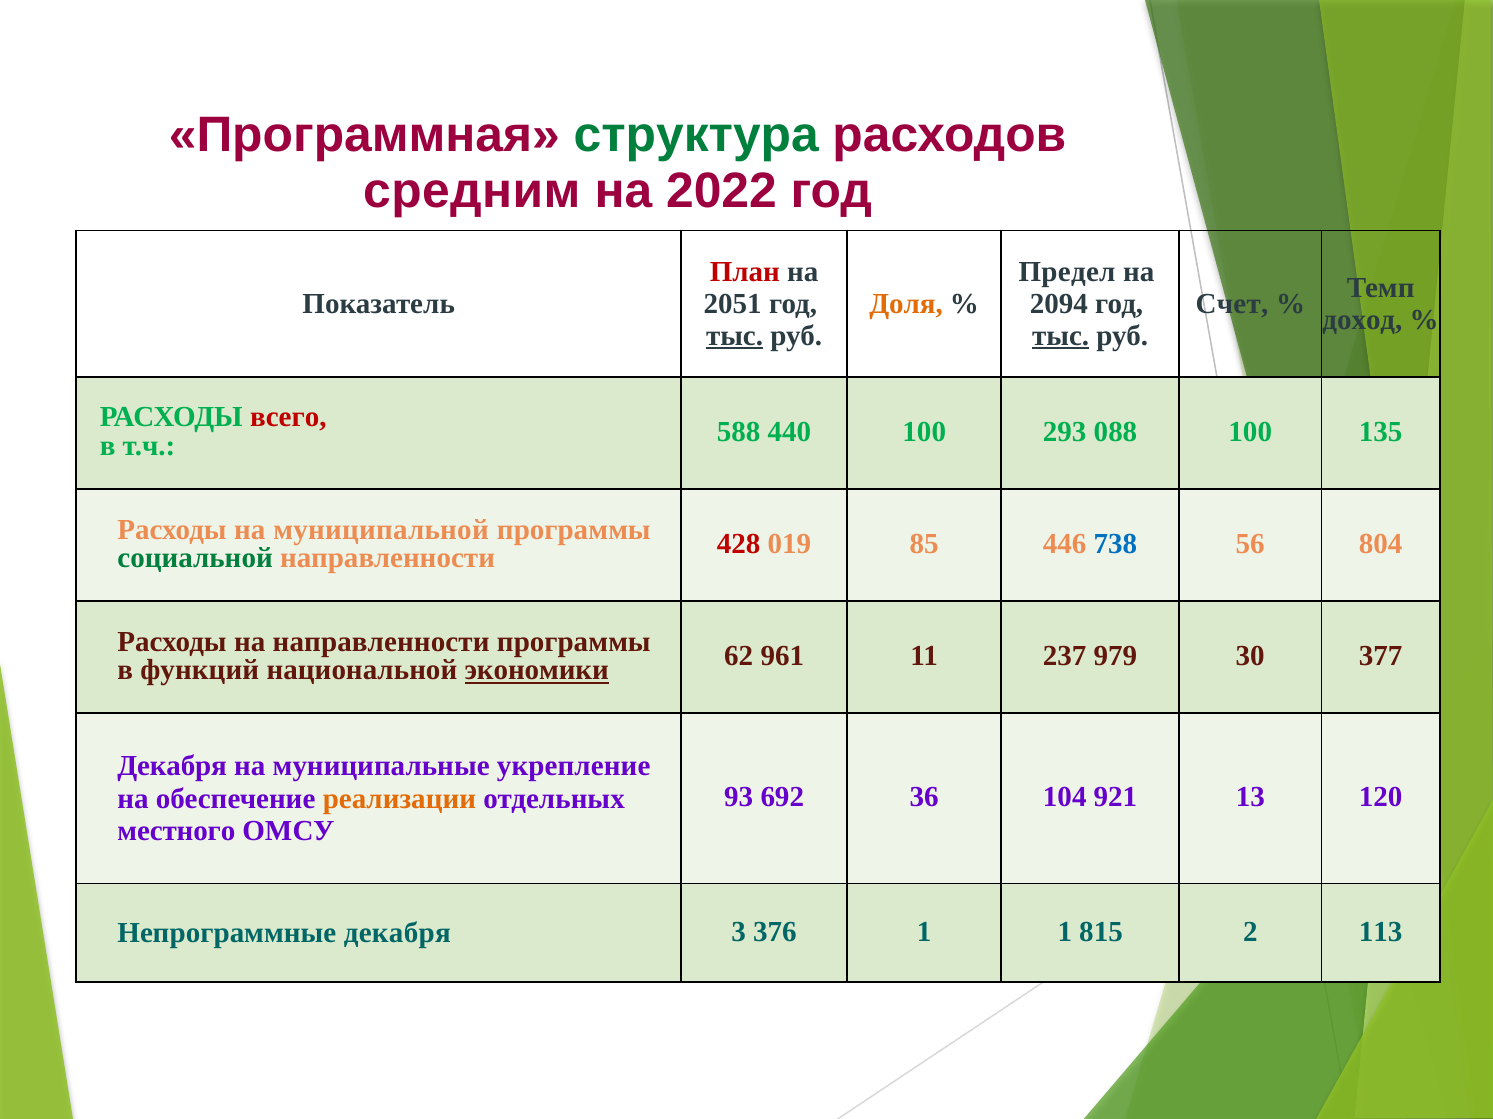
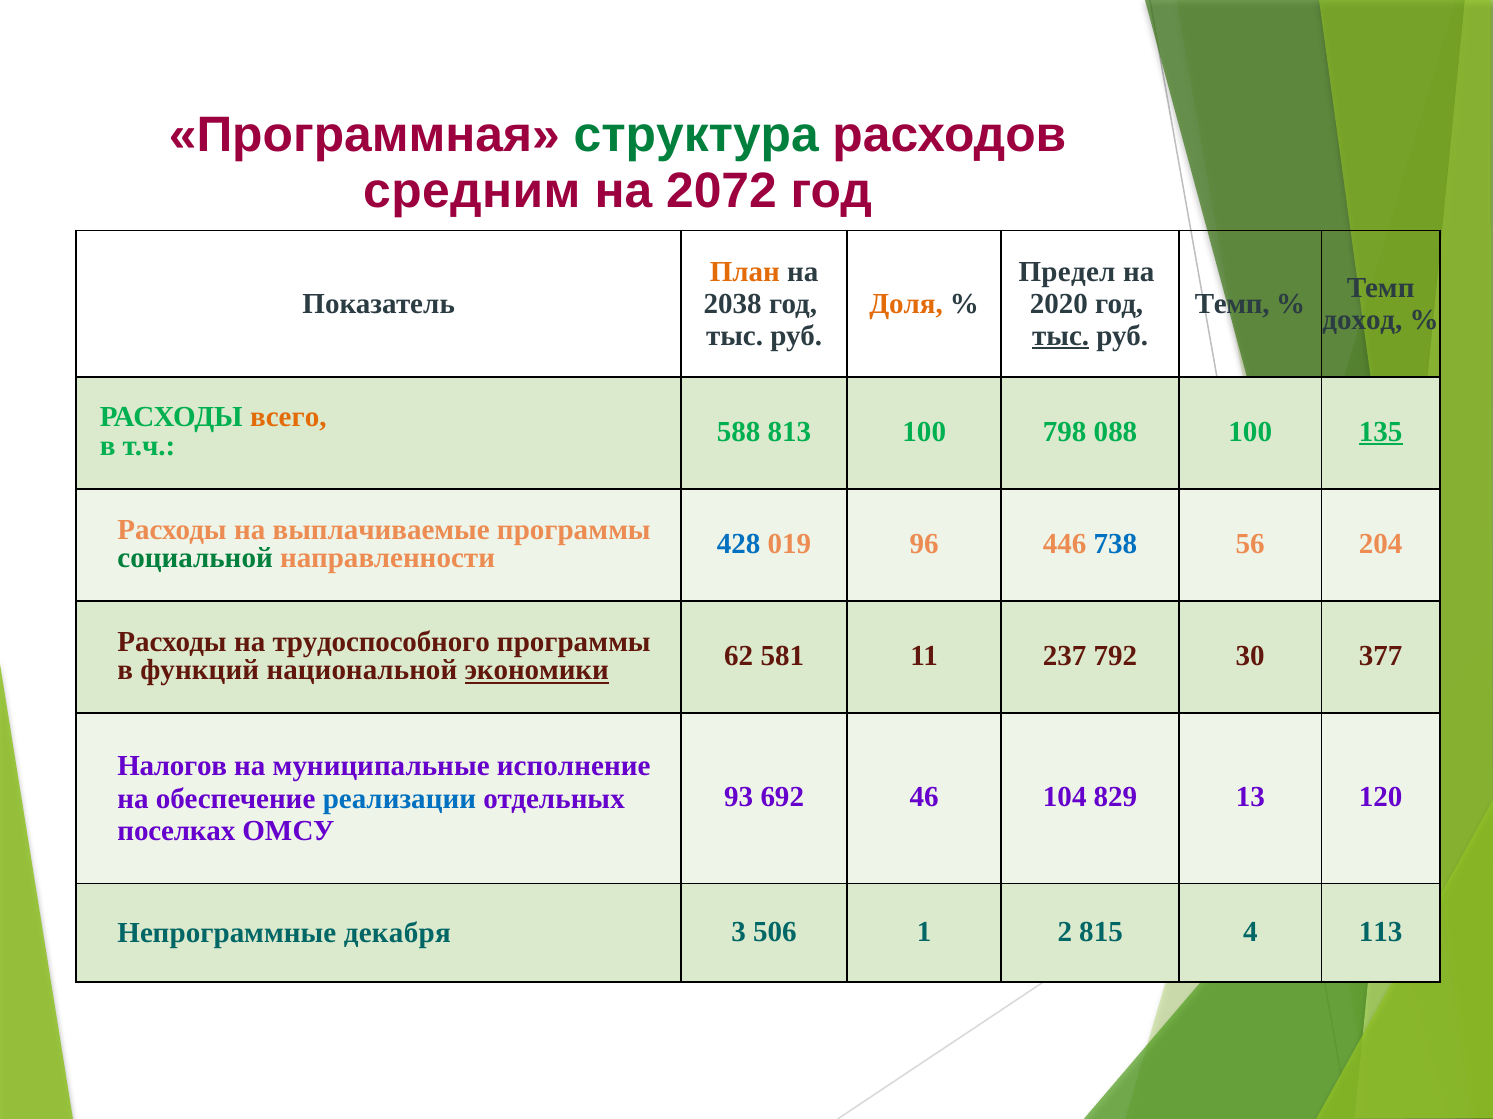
2022: 2022 -> 2072
План colour: red -> orange
2051: 2051 -> 2038
2094: 2094 -> 2020
Счет at (1232, 304): Счет -> Темп
тыс at (735, 336) underline: present -> none
всего colour: red -> orange
440: 440 -> 813
293: 293 -> 798
135 underline: none -> present
муниципальной: муниципальной -> выплачиваемые
428 colour: red -> blue
85: 85 -> 96
804: 804 -> 204
на направленности: направленности -> трудоспособного
961: 961 -> 581
979: 979 -> 792
Декабря at (172, 767): Декабря -> Налогов
укрепление: укрепление -> исполнение
36: 36 -> 46
921: 921 -> 829
реализации colour: orange -> blue
местного: местного -> поселках
376: 376 -> 506
1 1: 1 -> 2
2: 2 -> 4
